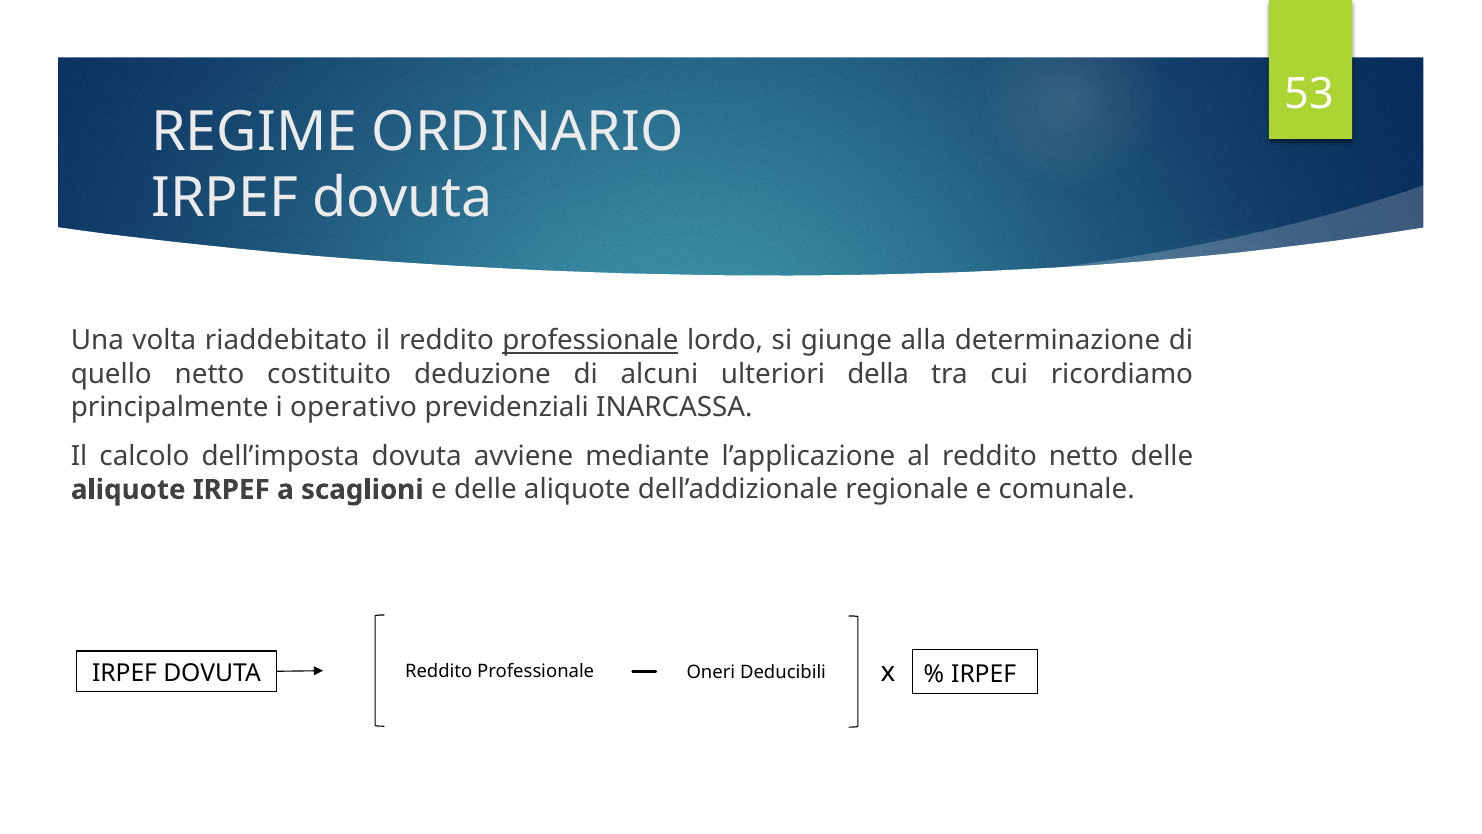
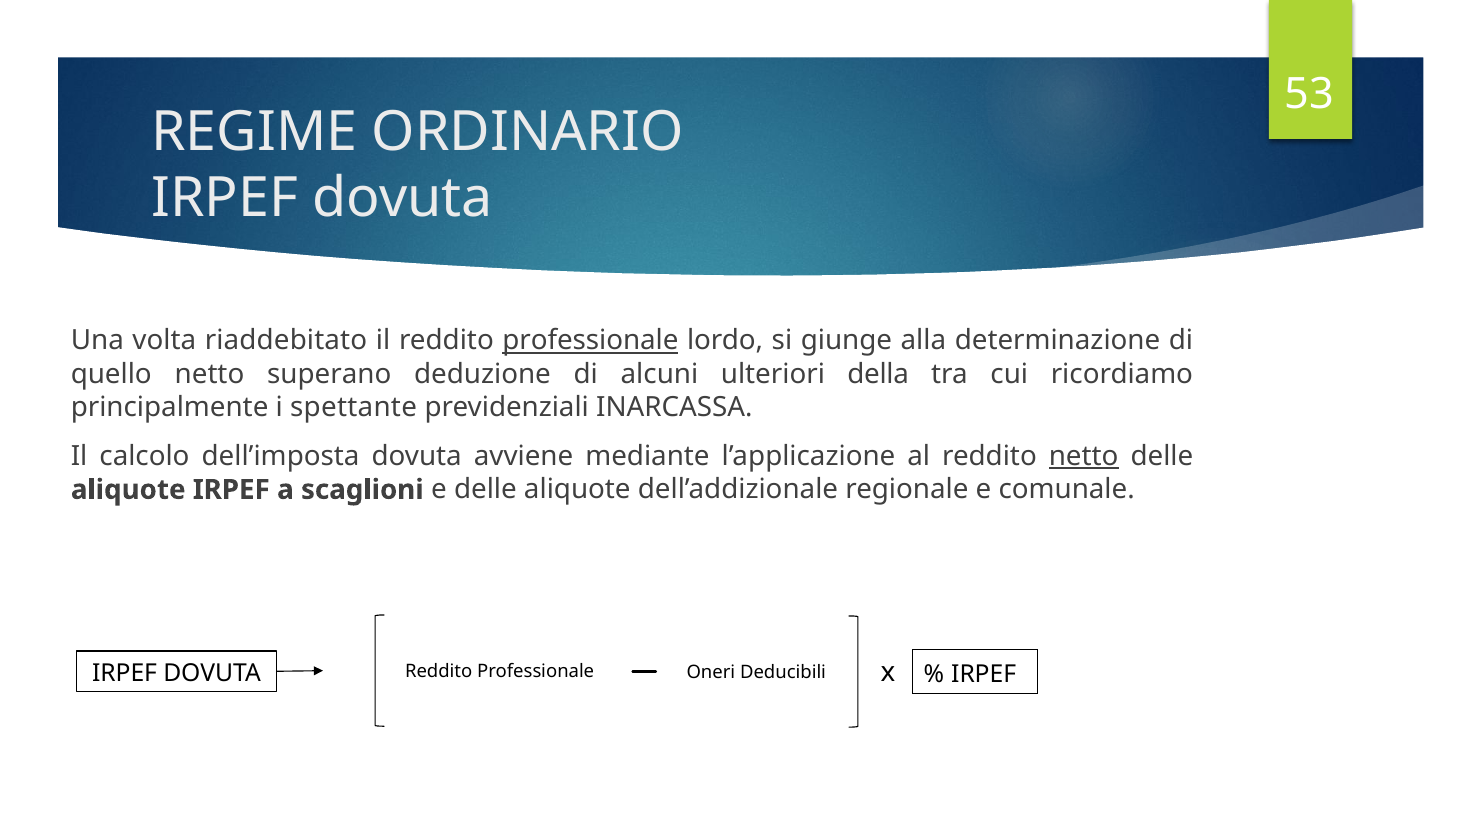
costituito: costituito -> superano
operativo: operativo -> spettante
netto at (1084, 456) underline: none -> present
